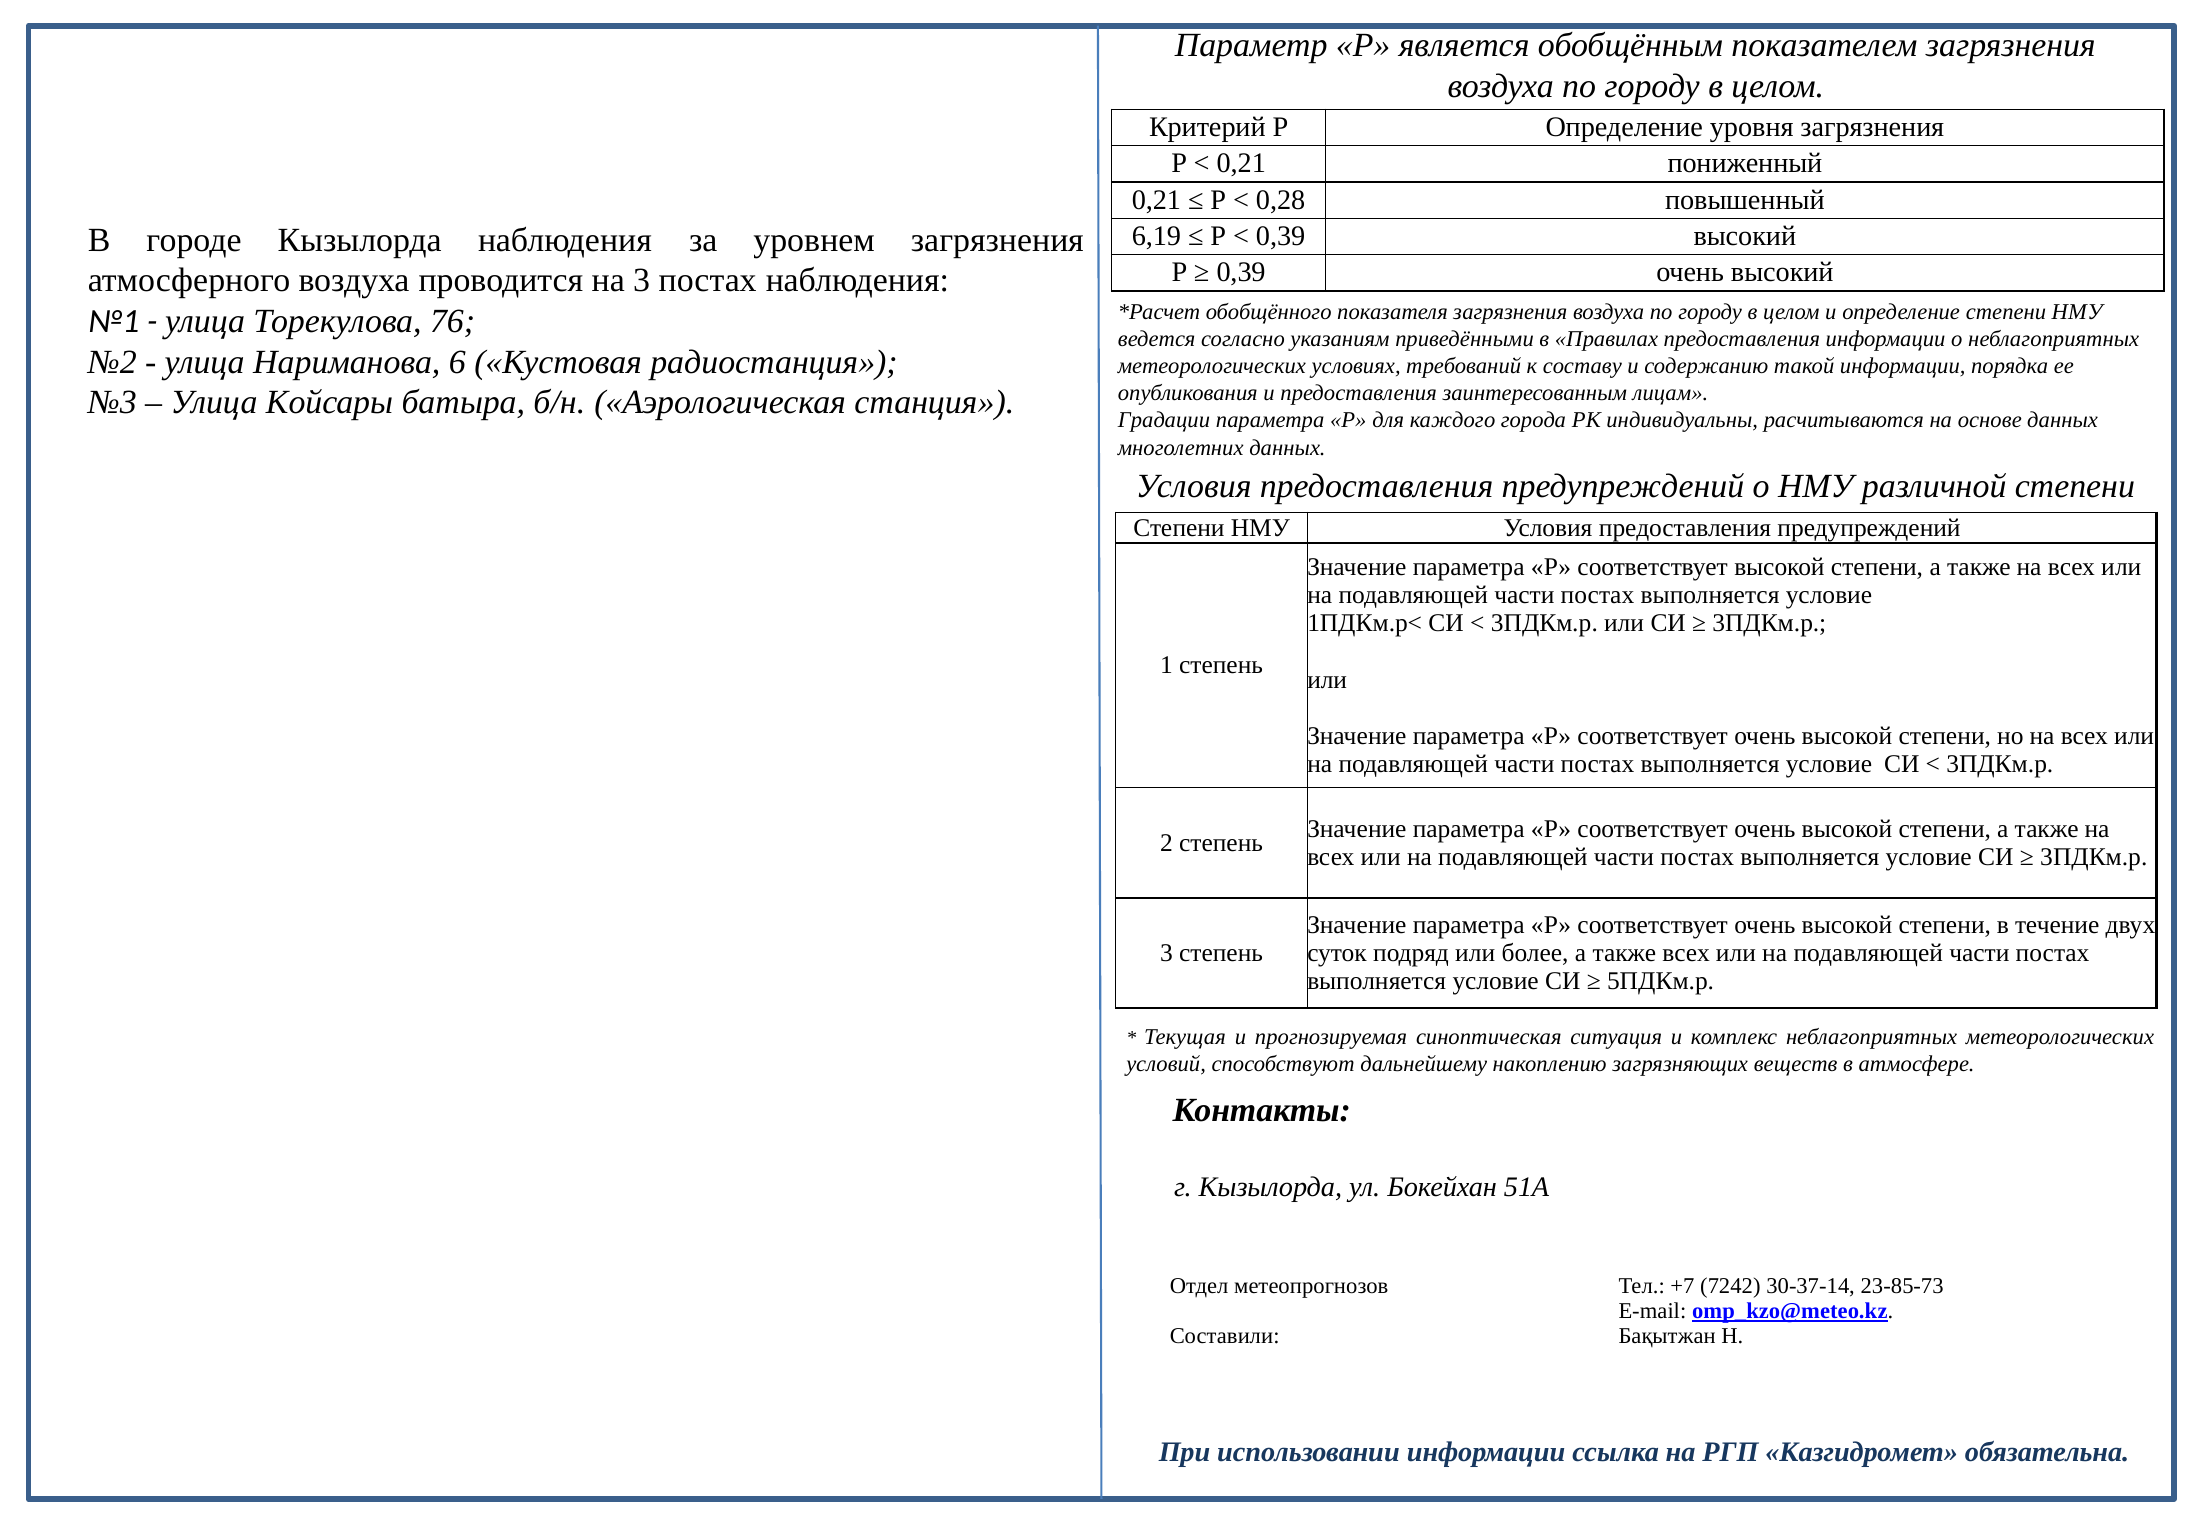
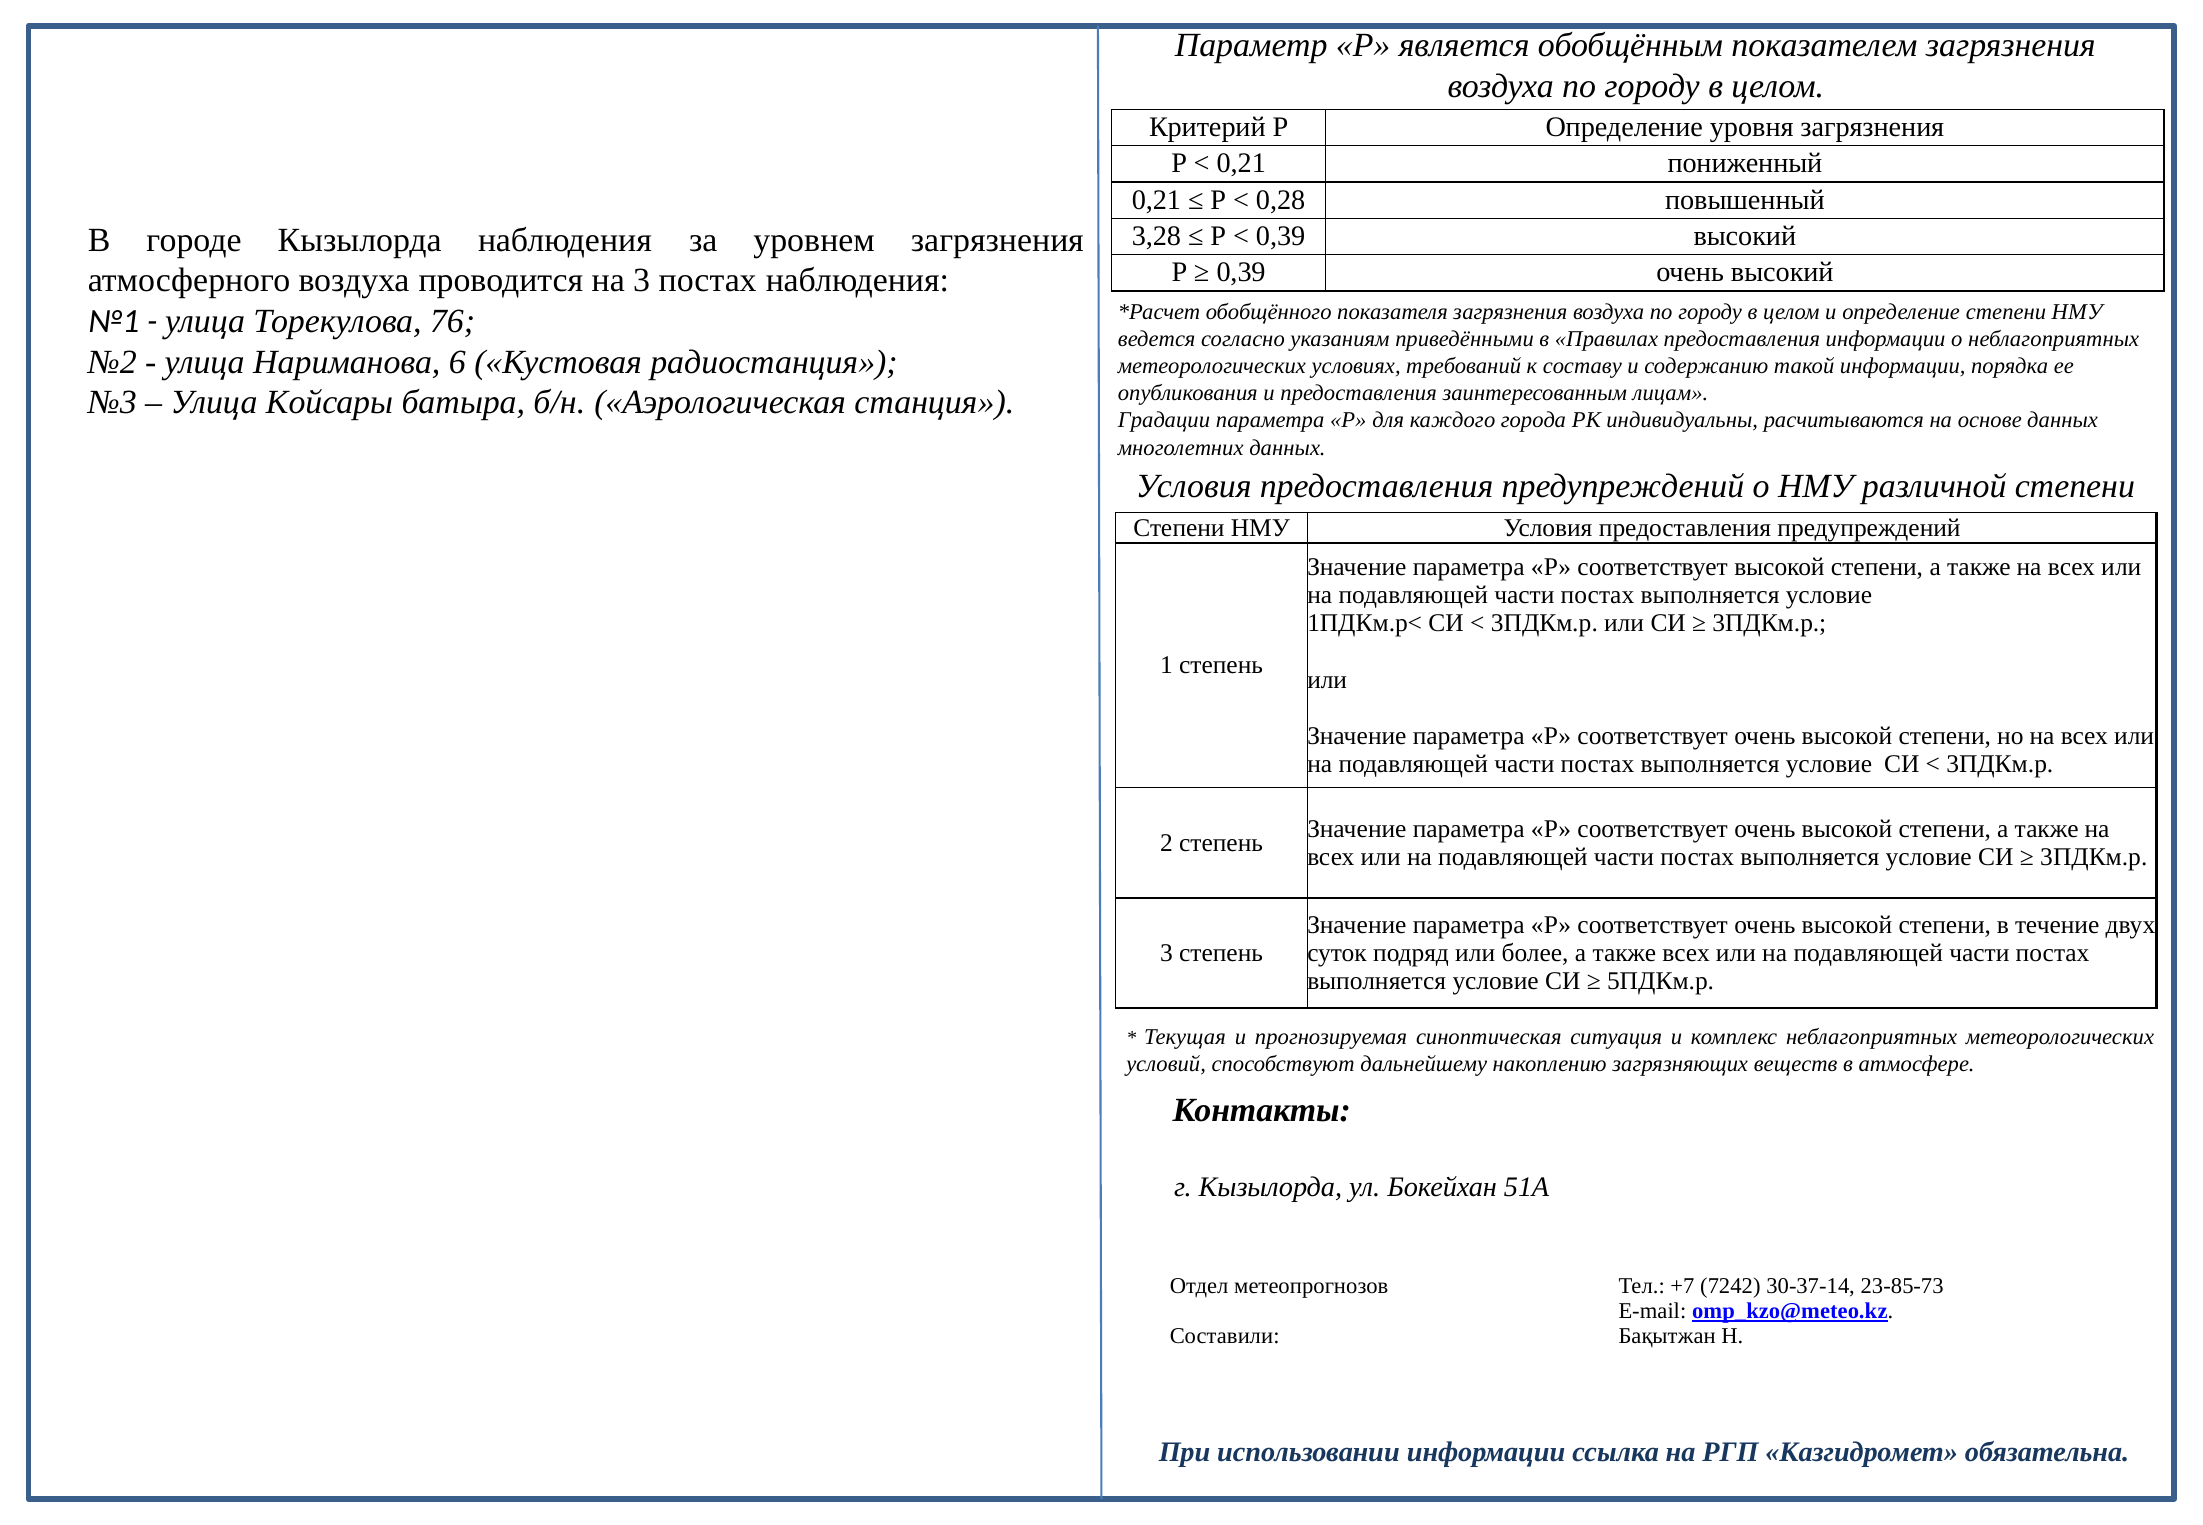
6,19: 6,19 -> 3,28
